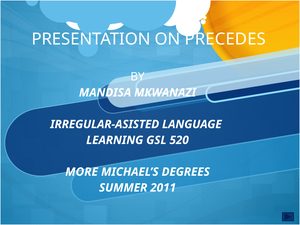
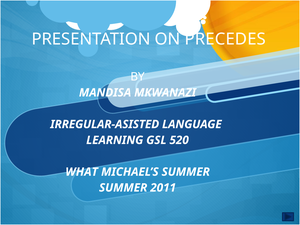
MORE: MORE -> WHAT
MICHAEL’S DEGREES: DEGREES -> SUMMER
